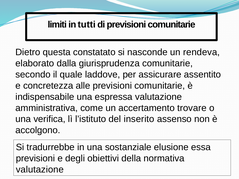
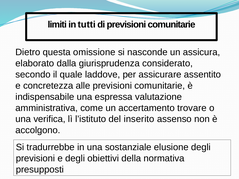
constatato: constatato -> omissione
rendeva: rendeva -> assicura
giurisprudenza comunitarie: comunitarie -> considerato
elusione essa: essa -> degli
valutazione at (40, 170): valutazione -> presupposti
